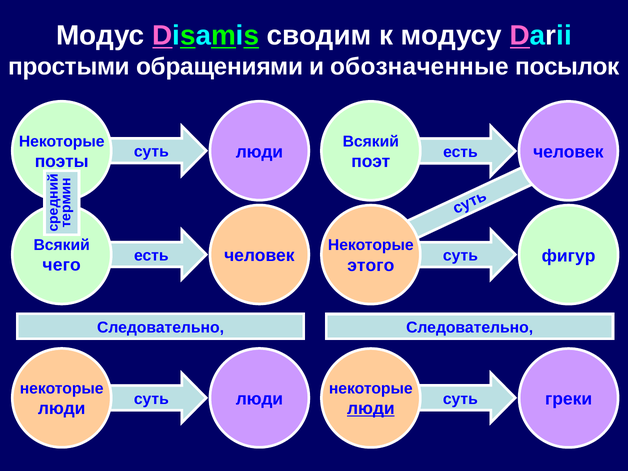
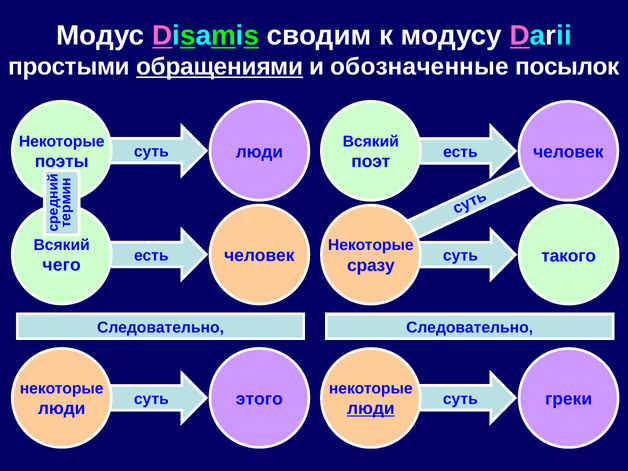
обращениями underline: none -> present
фигур: фигур -> такого
этого: этого -> сразу
люди at (259, 399): люди -> этого
